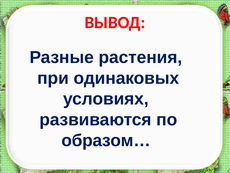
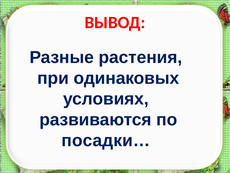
образом…: образом… -> посадки…
